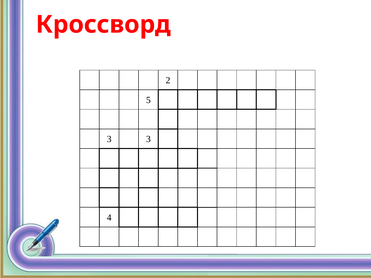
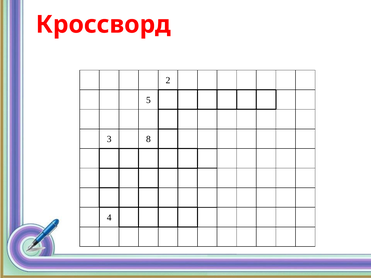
3 3: 3 -> 8
